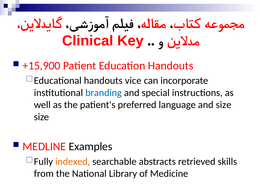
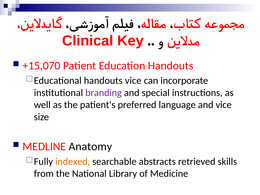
+15,900: +15,900 -> +15,070
branding colour: blue -> purple
and size: size -> vice
Examples: Examples -> Anatomy
